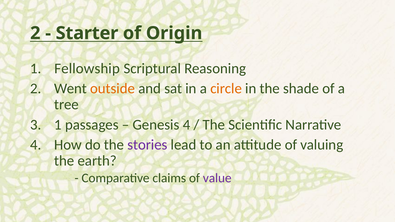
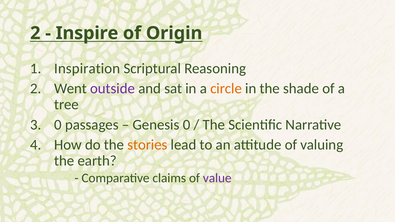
Starter: Starter -> Inspire
Fellowship: Fellowship -> Inspiration
outside colour: orange -> purple
1 at (58, 125): 1 -> 0
Genesis 4: 4 -> 0
stories colour: purple -> orange
